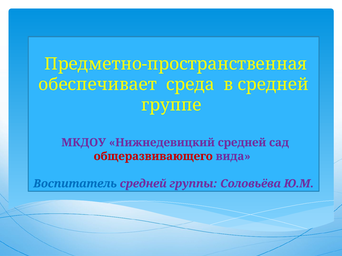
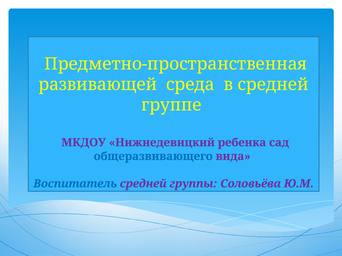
обеспечивает: обеспечивает -> развивающей
Нижнедевицкий средней: средней -> ребенка
общеразвивающего colour: red -> blue
